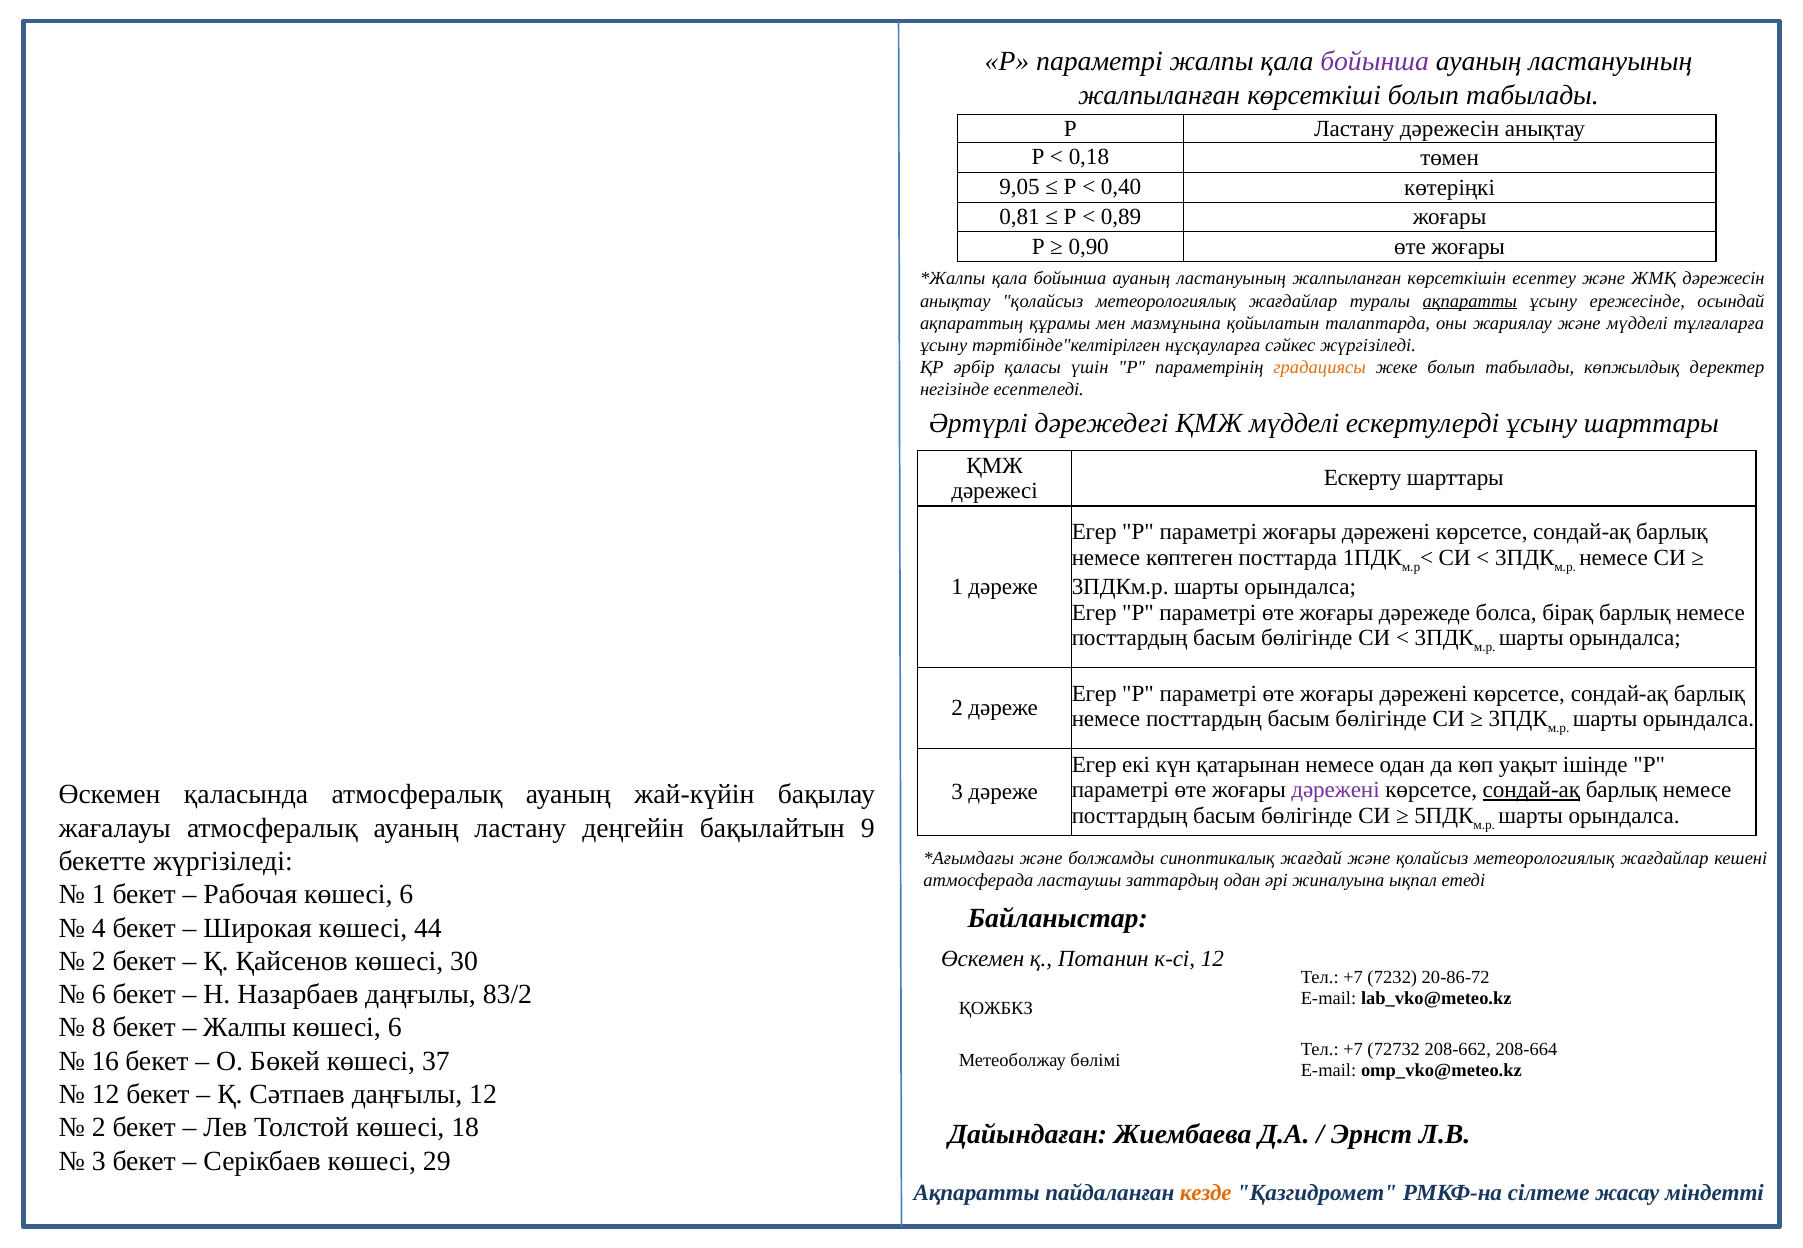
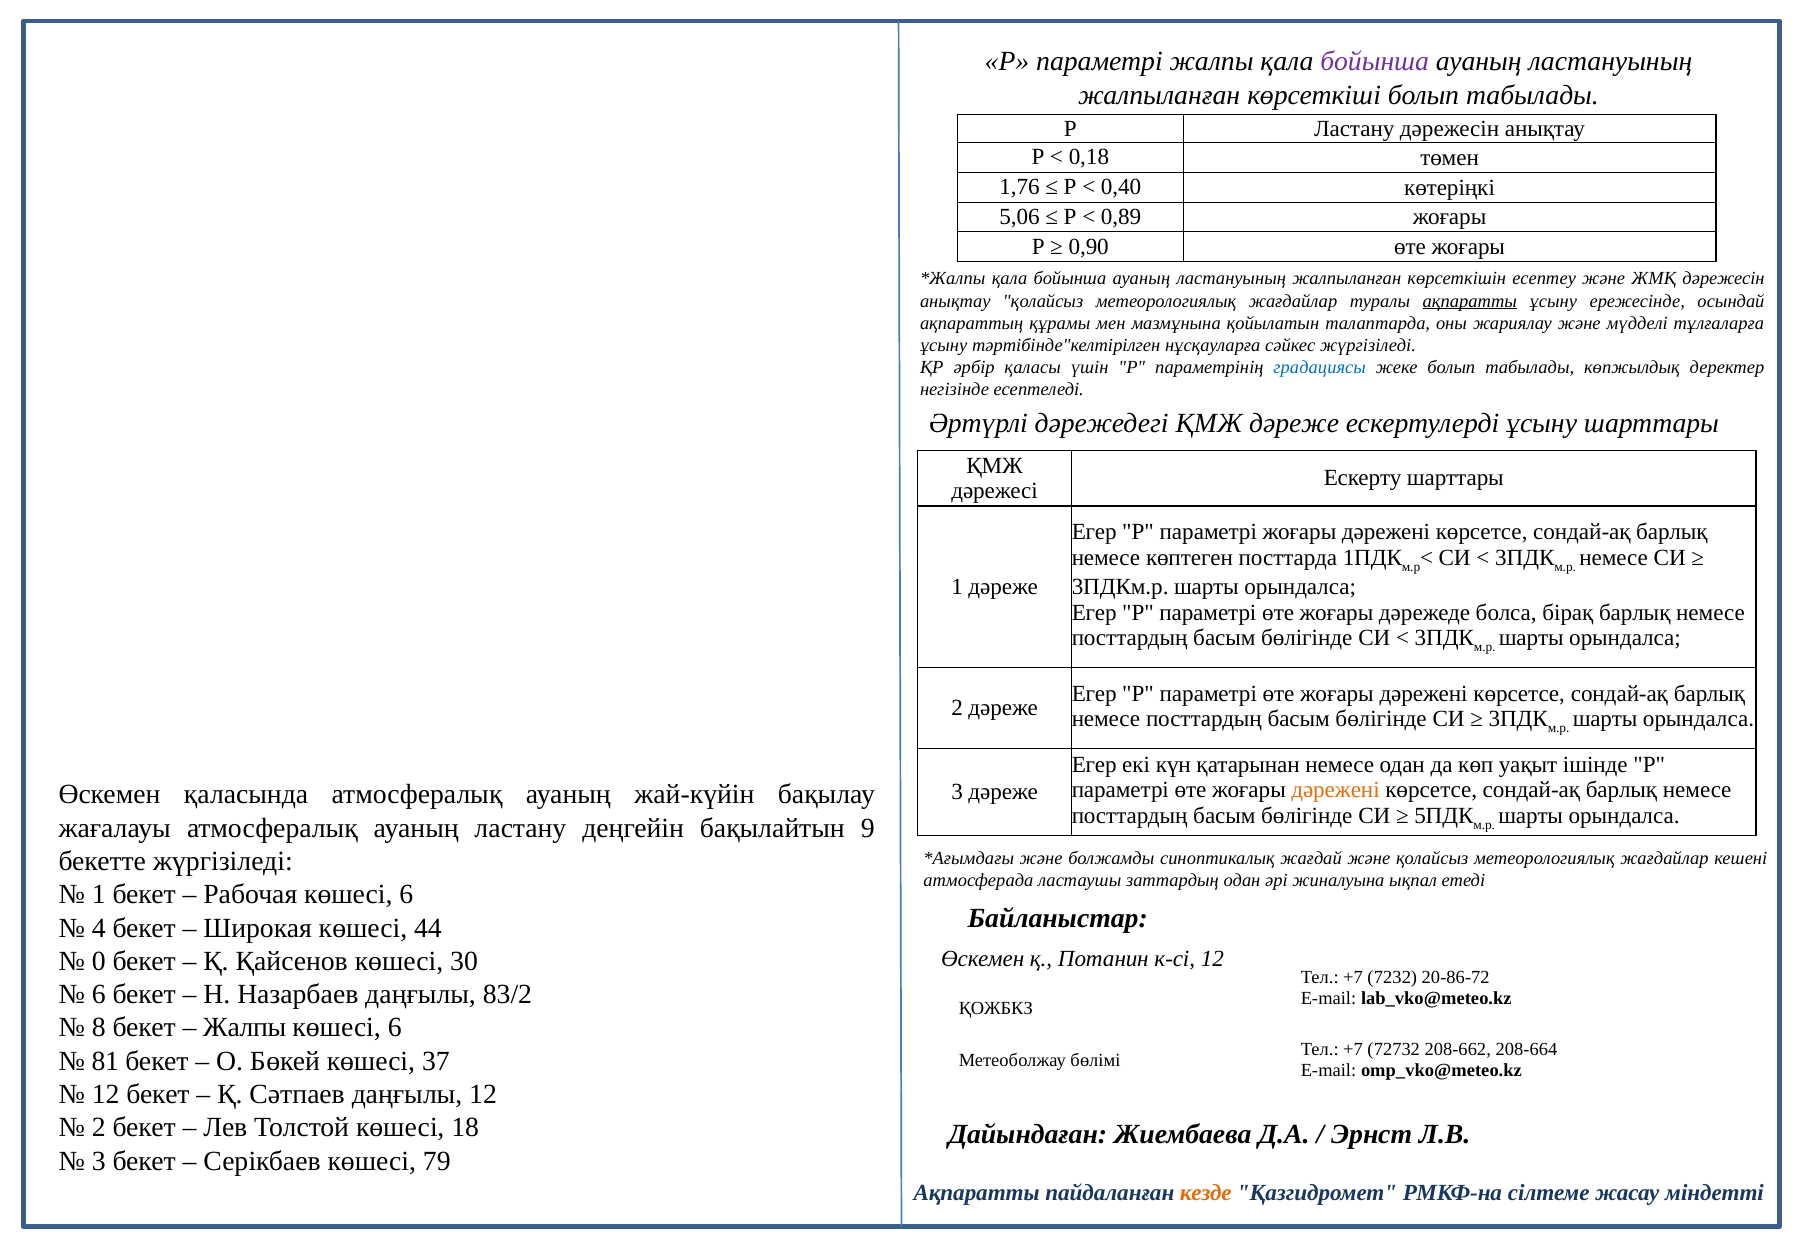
9,05: 9,05 -> 1,76
0,81: 0,81 -> 5,06
градациясы colour: orange -> blue
ҚМЖ мүдделі: мүдделі -> дәреже
дәрежені at (1336, 790) colour: purple -> orange
сондай-ақ at (1531, 790) underline: present -> none
2 at (99, 961): 2 -> 0
16: 16 -> 81
29: 29 -> 79
